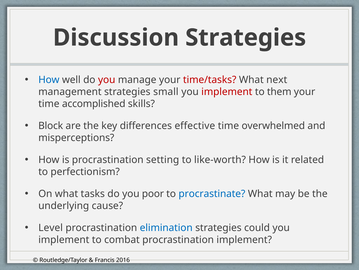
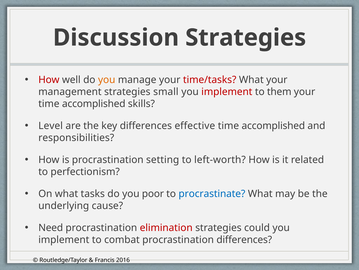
How at (49, 80) colour: blue -> red
you at (107, 80) colour: red -> orange
What next: next -> your
Block: Block -> Level
overwhelmed at (273, 125): overwhelmed -> accomplished
misperceptions: misperceptions -> responsibilities
like-worth: like-worth -> left-worth
Level: Level -> Need
elimination colour: blue -> red
procrastination implement: implement -> differences
